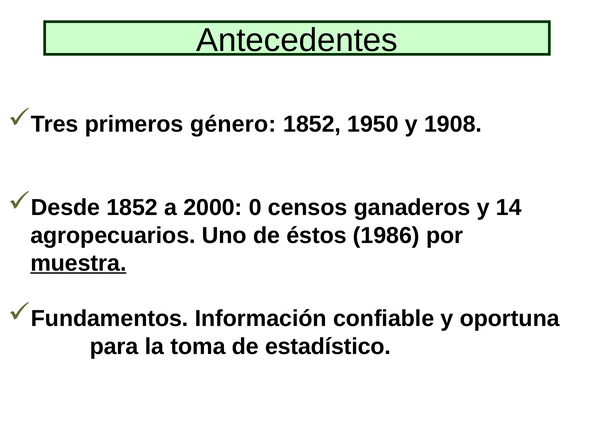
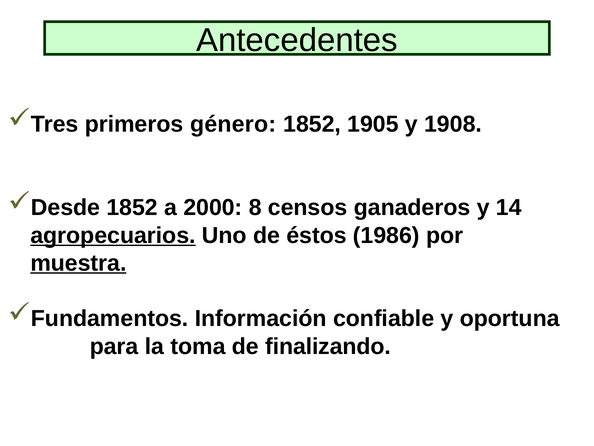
1950: 1950 -> 1905
0: 0 -> 8
agropecuarios underline: none -> present
estadístico: estadístico -> finalizando
